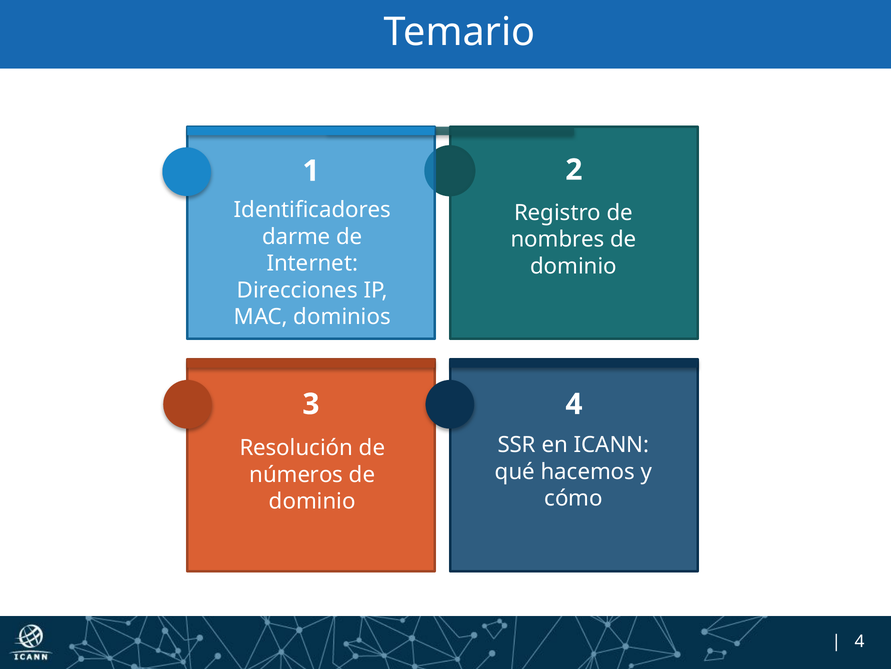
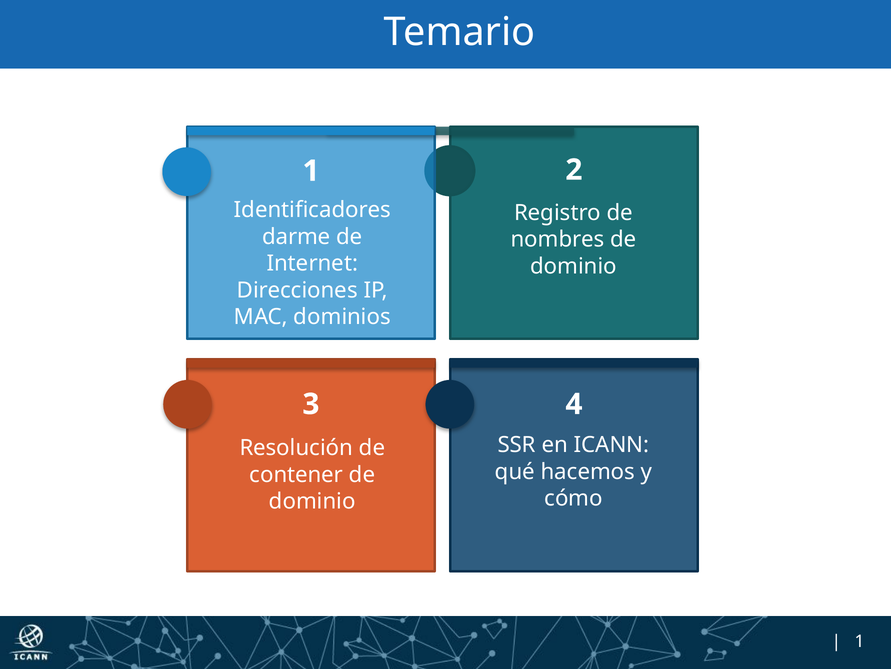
números: números -> contener
4 at (860, 641): 4 -> 1
